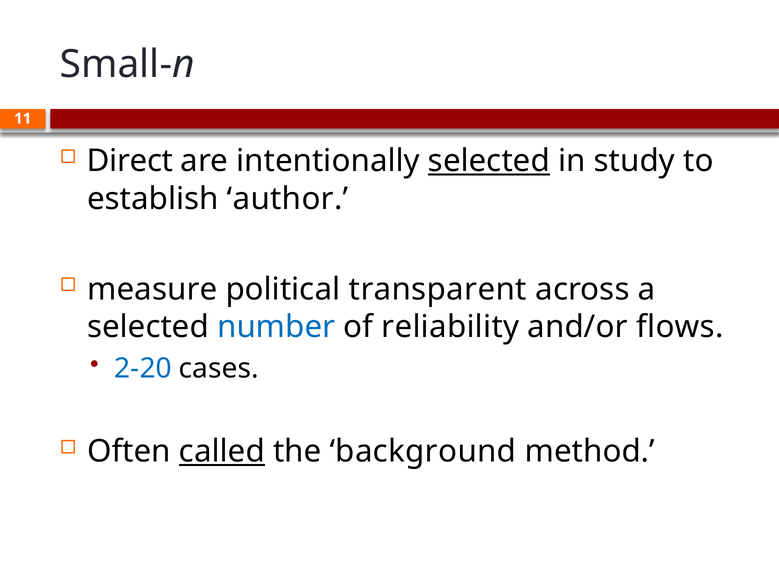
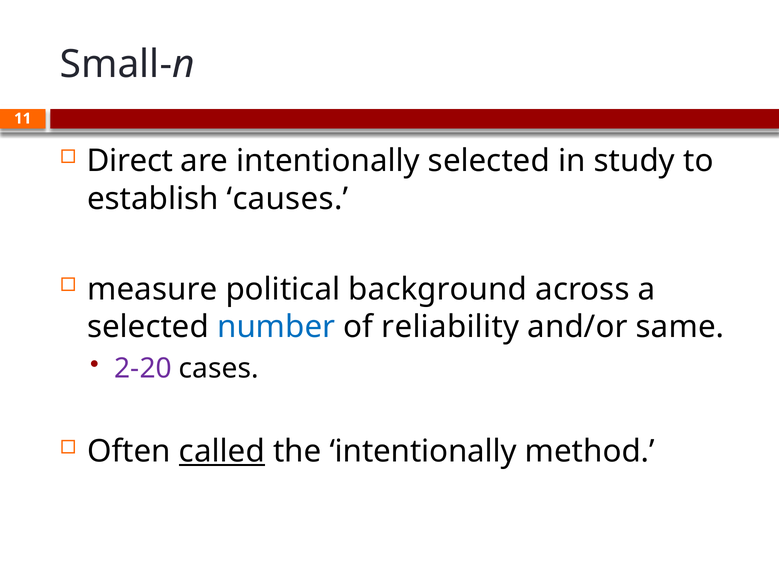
selected at (489, 161) underline: present -> none
author: author -> causes
transparent: transparent -> background
flows: flows -> same
2-20 colour: blue -> purple
the background: background -> intentionally
